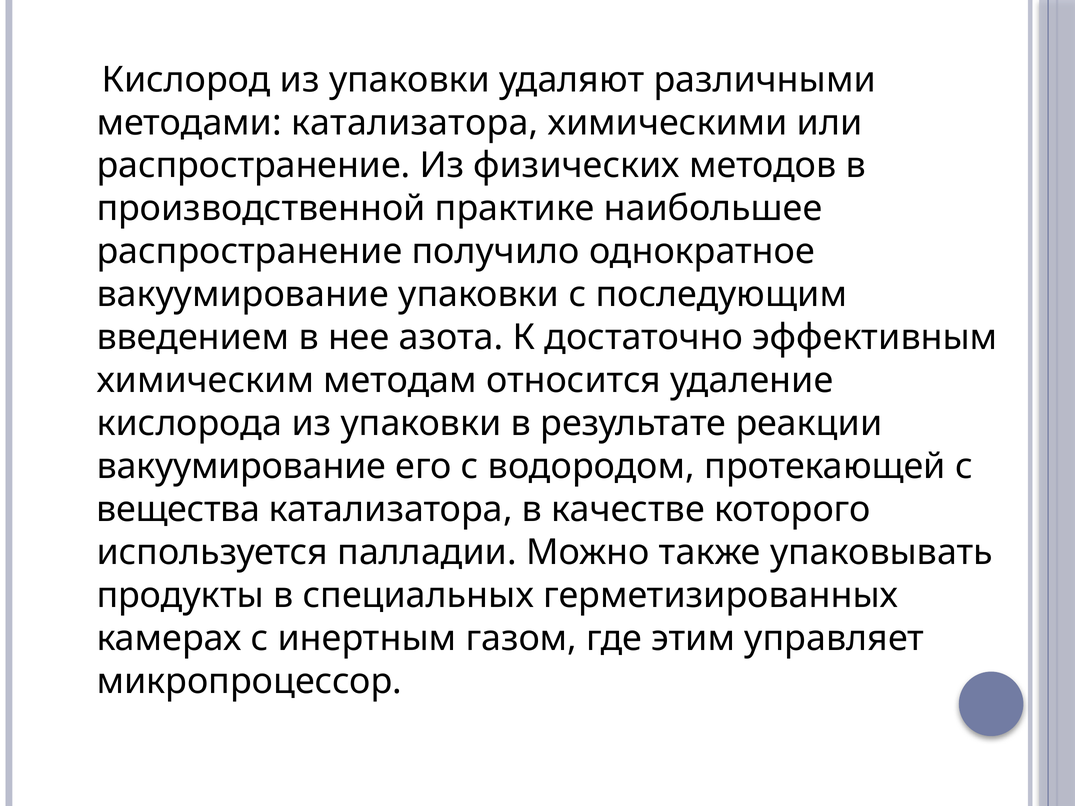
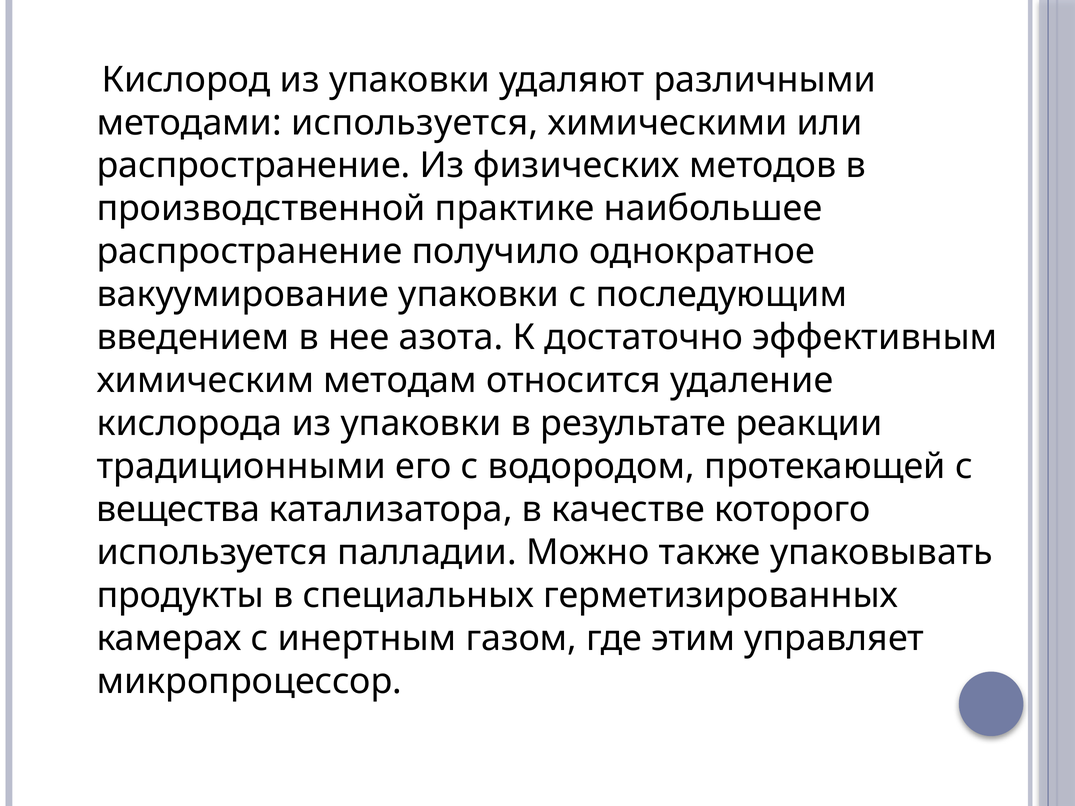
методами катализатора: катализатора -> используется
вакуумирование at (241, 467): вакуумирование -> традиционными
